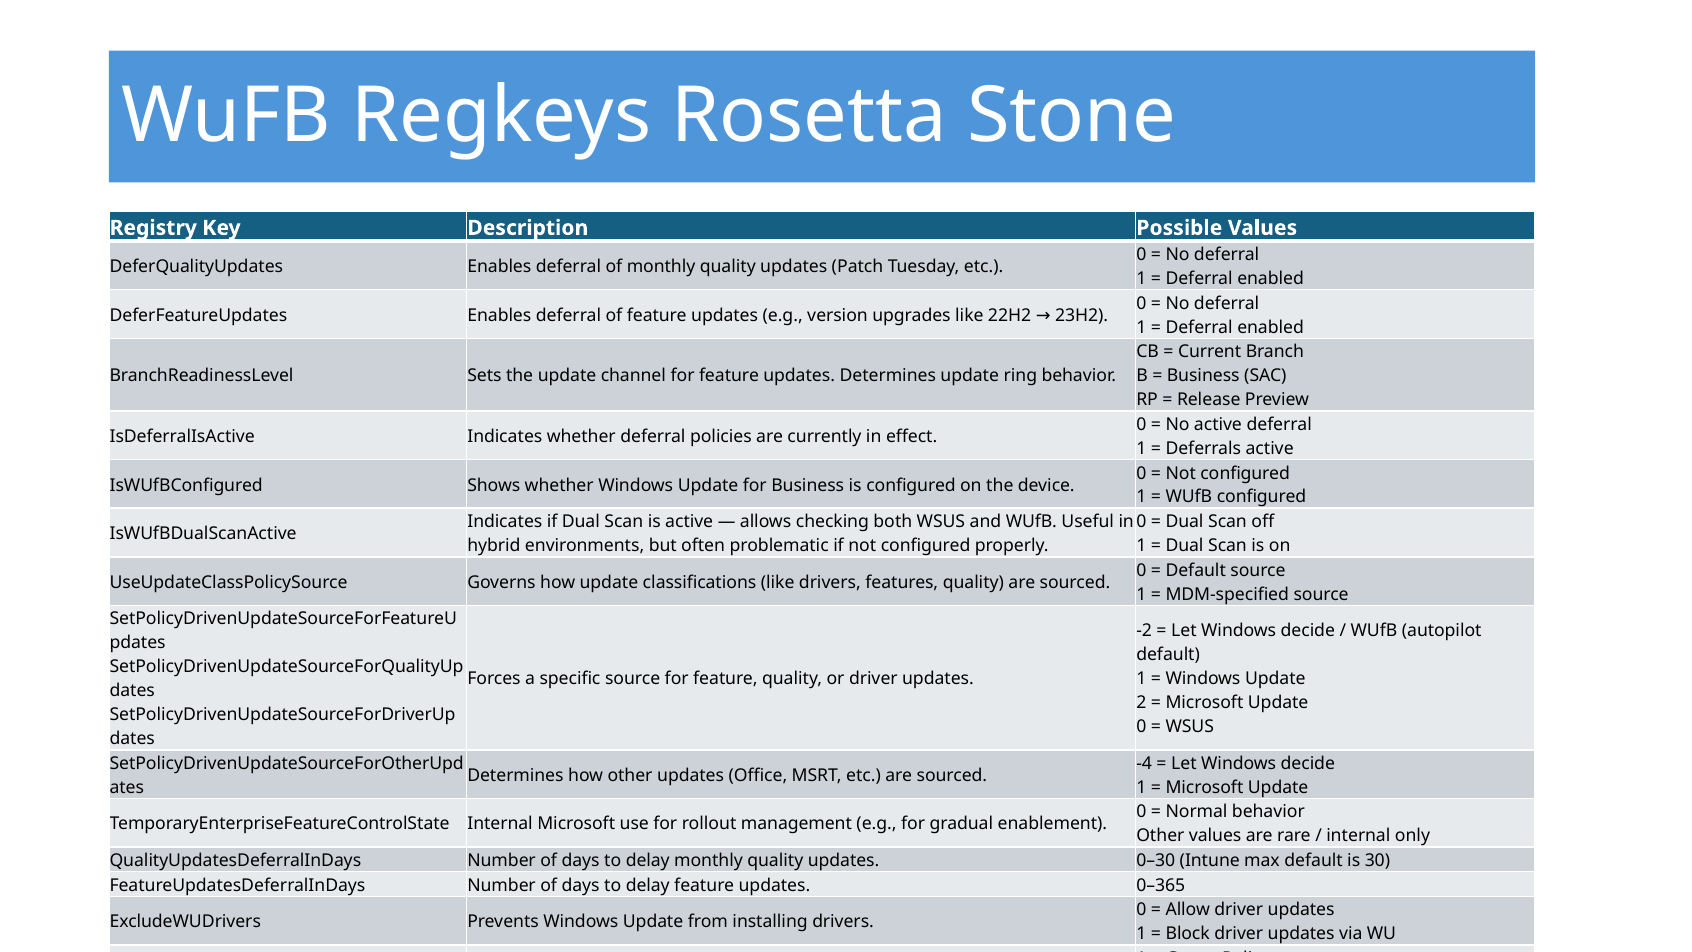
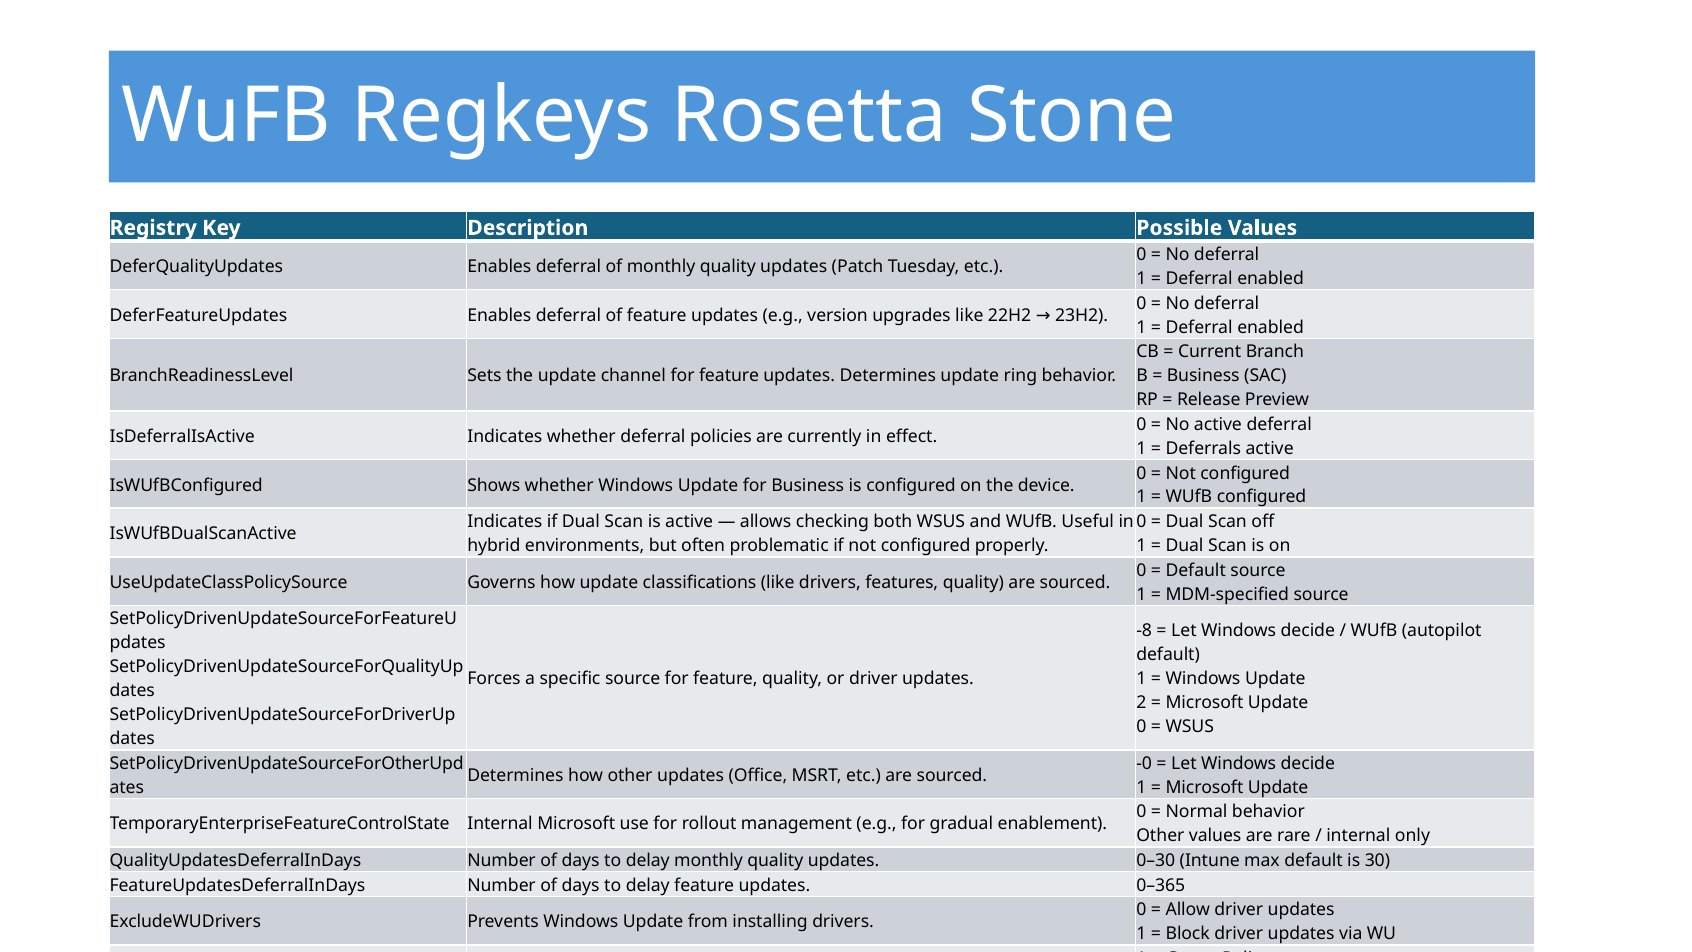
-2: -2 -> -8
-4: -4 -> -0
